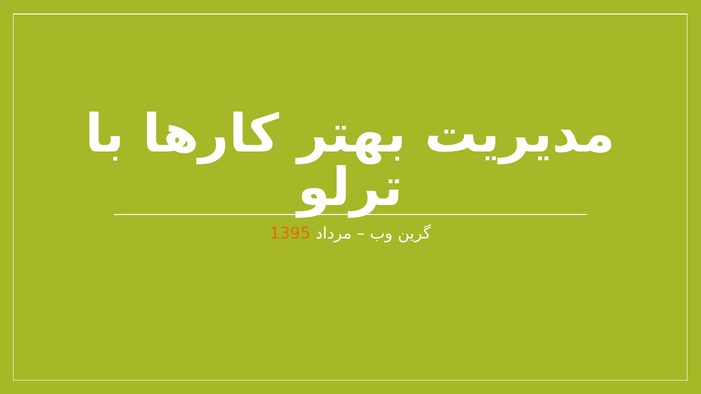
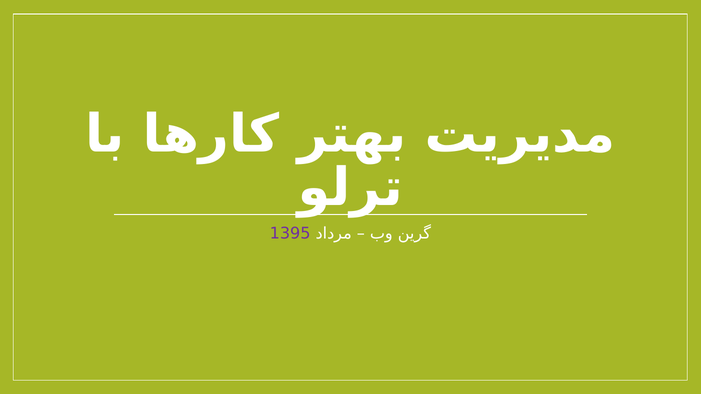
1395 colour: orange -> purple
